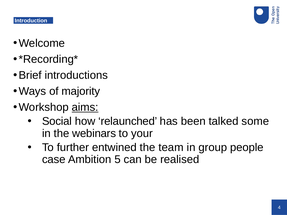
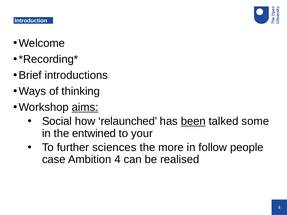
majority: majority -> thinking
been underline: none -> present
webinars: webinars -> entwined
entwined: entwined -> sciences
team: team -> more
group: group -> follow
Ambition 5: 5 -> 4
